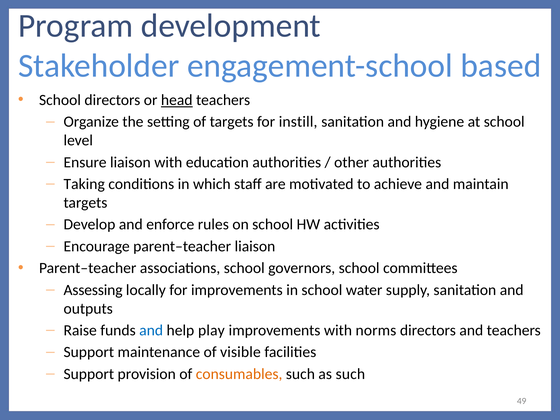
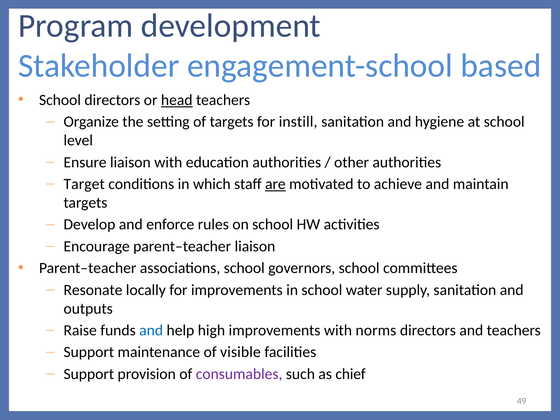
Taking: Taking -> Target
are underline: none -> present
Assessing: Assessing -> Resonate
play: play -> high
consumables colour: orange -> purple
as such: such -> chief
